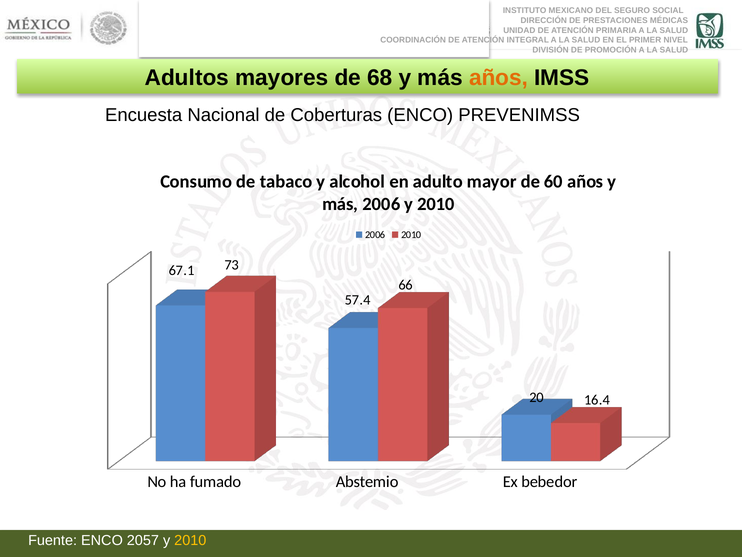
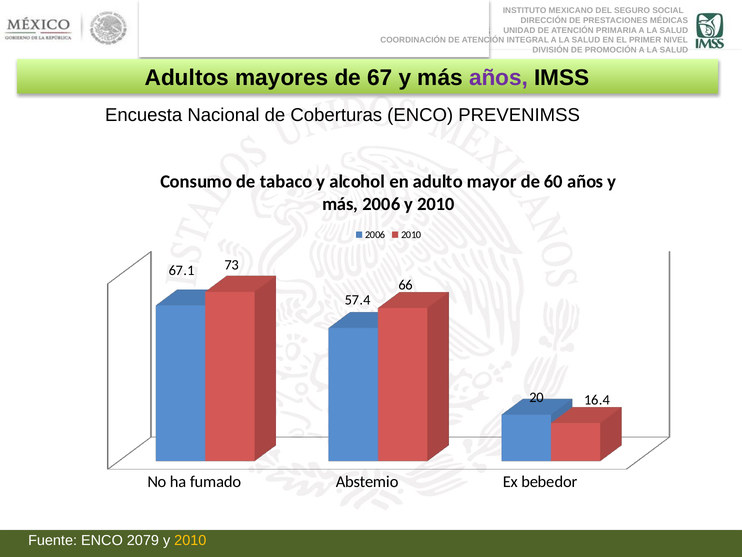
68: 68 -> 67
años at (499, 78) colour: orange -> purple
2057: 2057 -> 2079
